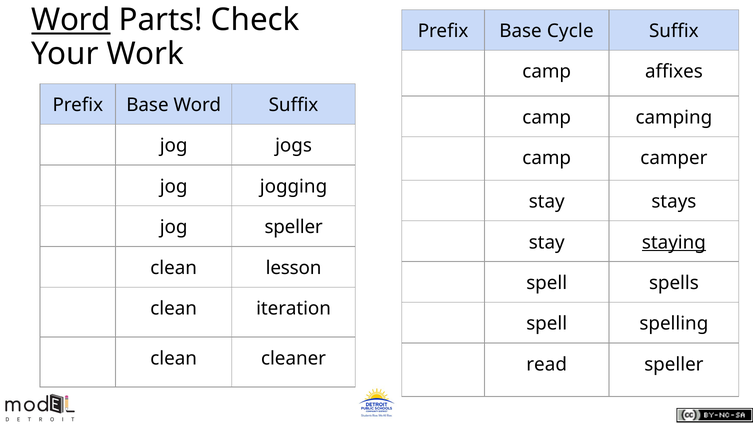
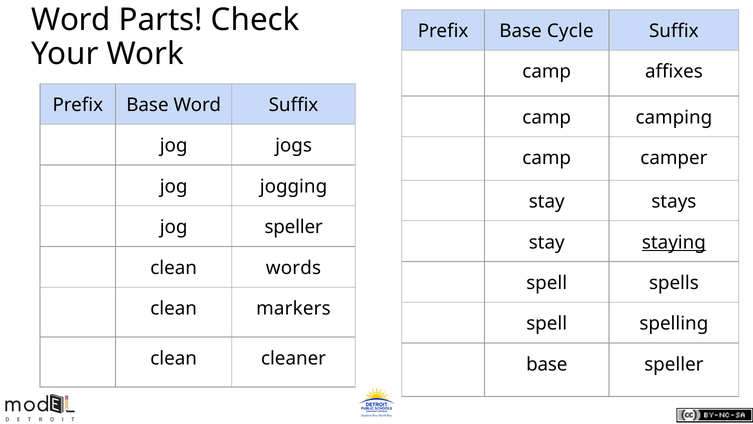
Word at (71, 20) underline: present -> none
lesson: lesson -> words
iteration: iteration -> markers
read at (547, 364): read -> base
